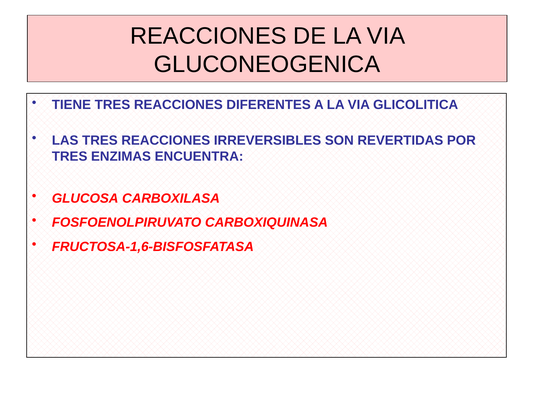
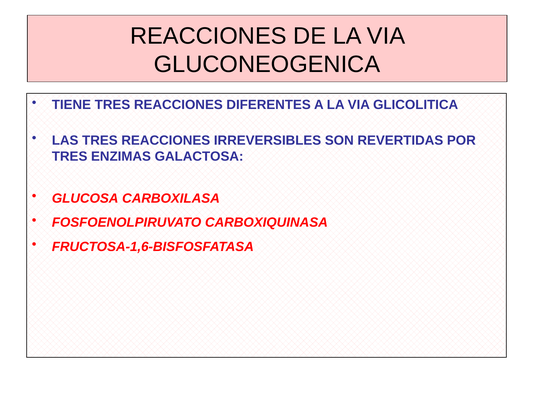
ENCUENTRA: ENCUENTRA -> GALACTOSA
